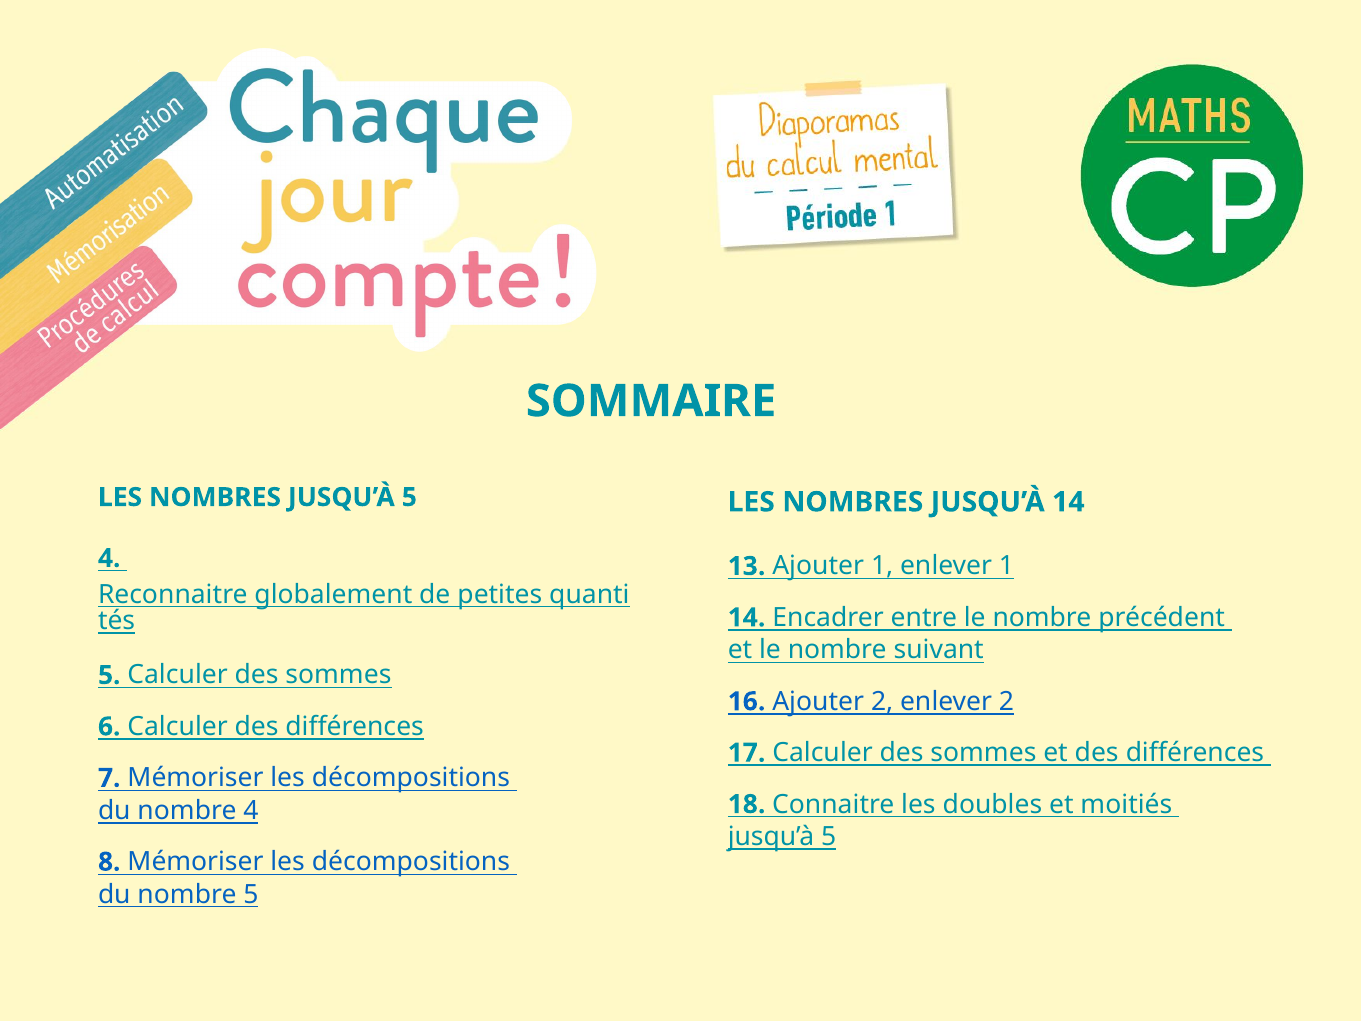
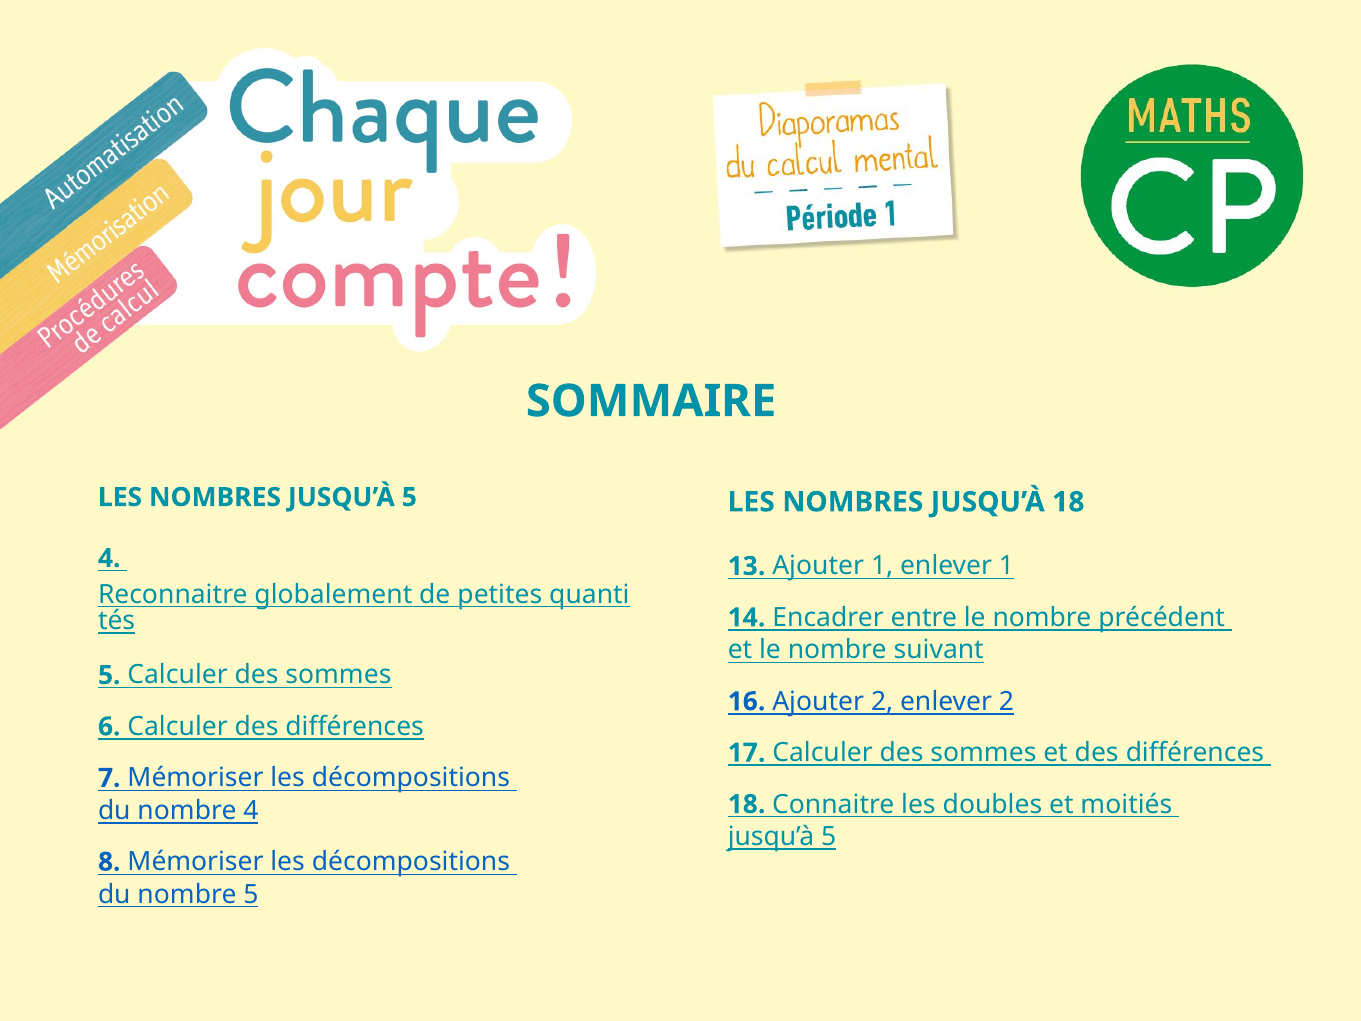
JUSQU’À 14: 14 -> 18
